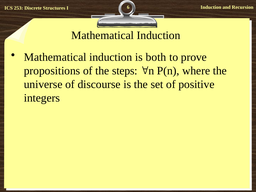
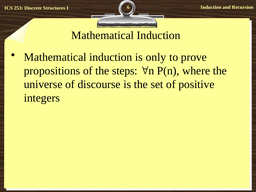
both: both -> only
